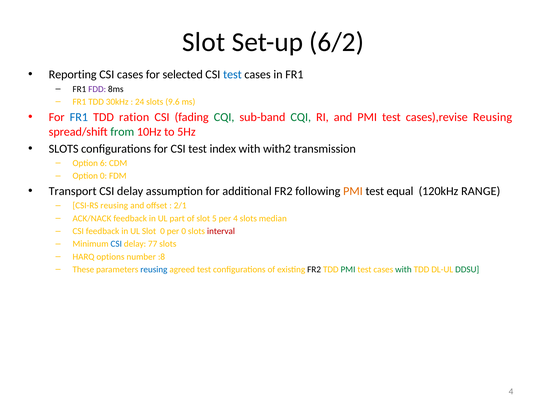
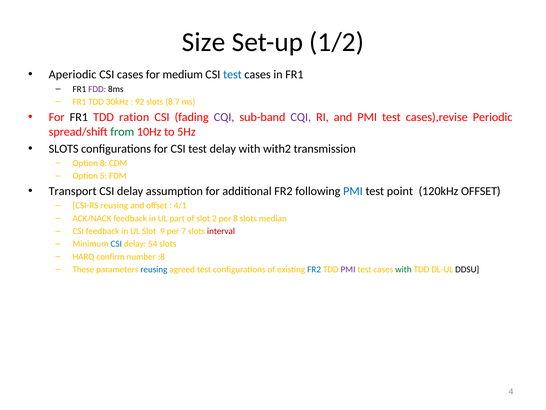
Slot at (204, 42): Slot -> Size
6/2: 6/2 -> 1/2
Reporting: Reporting -> Aperiodic
selected: selected -> medium
24: 24 -> 92
9.6: 9.6 -> 8.7
FR1 at (79, 117) colour: blue -> black
CQI at (224, 117) colour: green -> purple
CQI at (301, 117) colour: green -> purple
cases),revise Reusing: Reusing -> Periodic
test index: index -> delay
Option 6: 6 -> 8
Option 0: 0 -> 5
PMI at (353, 191) colour: orange -> blue
equal: equal -> point
120kHz RANGE: RANGE -> OFFSET
2/1: 2/1 -> 4/1
5: 5 -> 2
per 4: 4 -> 8
Slot 0: 0 -> 9
per 0: 0 -> 7
77: 77 -> 54
options: options -> confirm
FR2 at (314, 269) colour: black -> blue
PMI at (348, 269) colour: green -> purple
DDSU colour: green -> black
